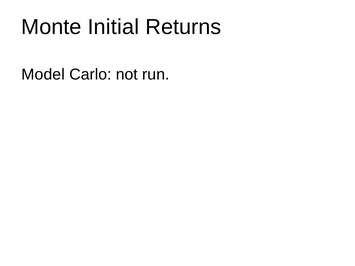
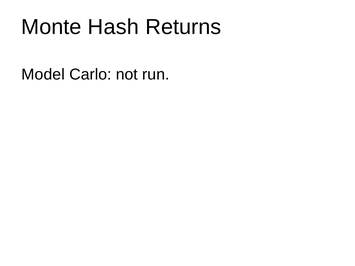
Initial: Initial -> Hash
